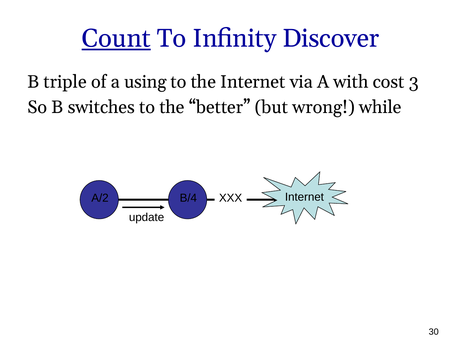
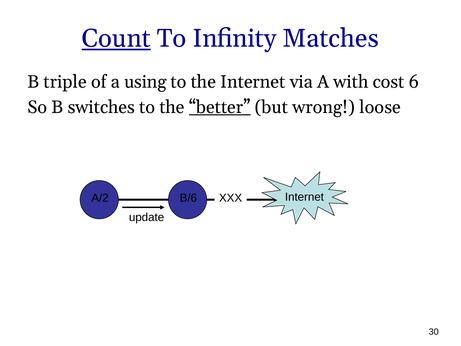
Discover: Discover -> Matches
3: 3 -> 6
better underline: none -> present
while: while -> loose
B/4: B/4 -> B/6
